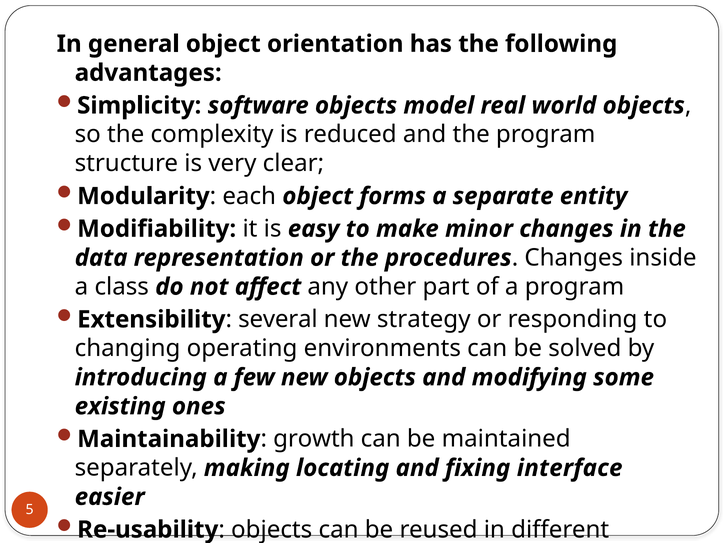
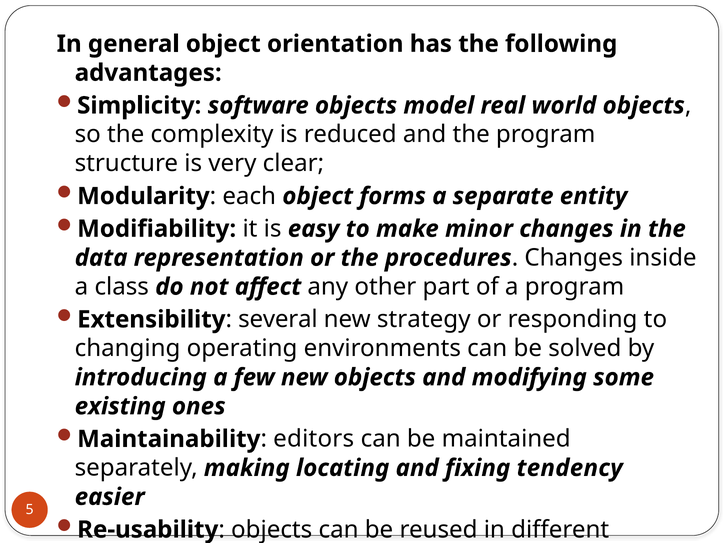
growth: growth -> editors
interface: interface -> tendency
